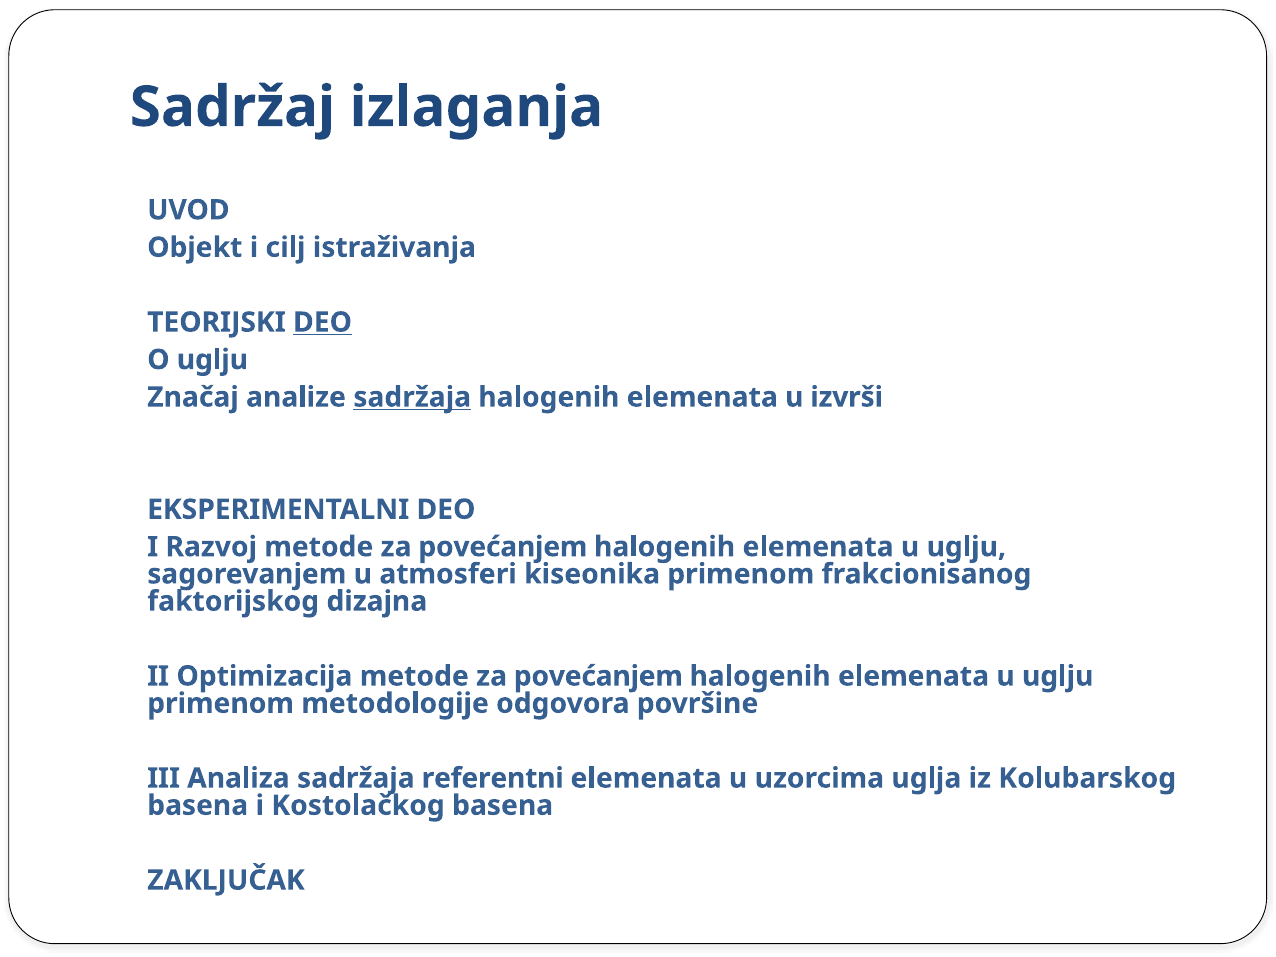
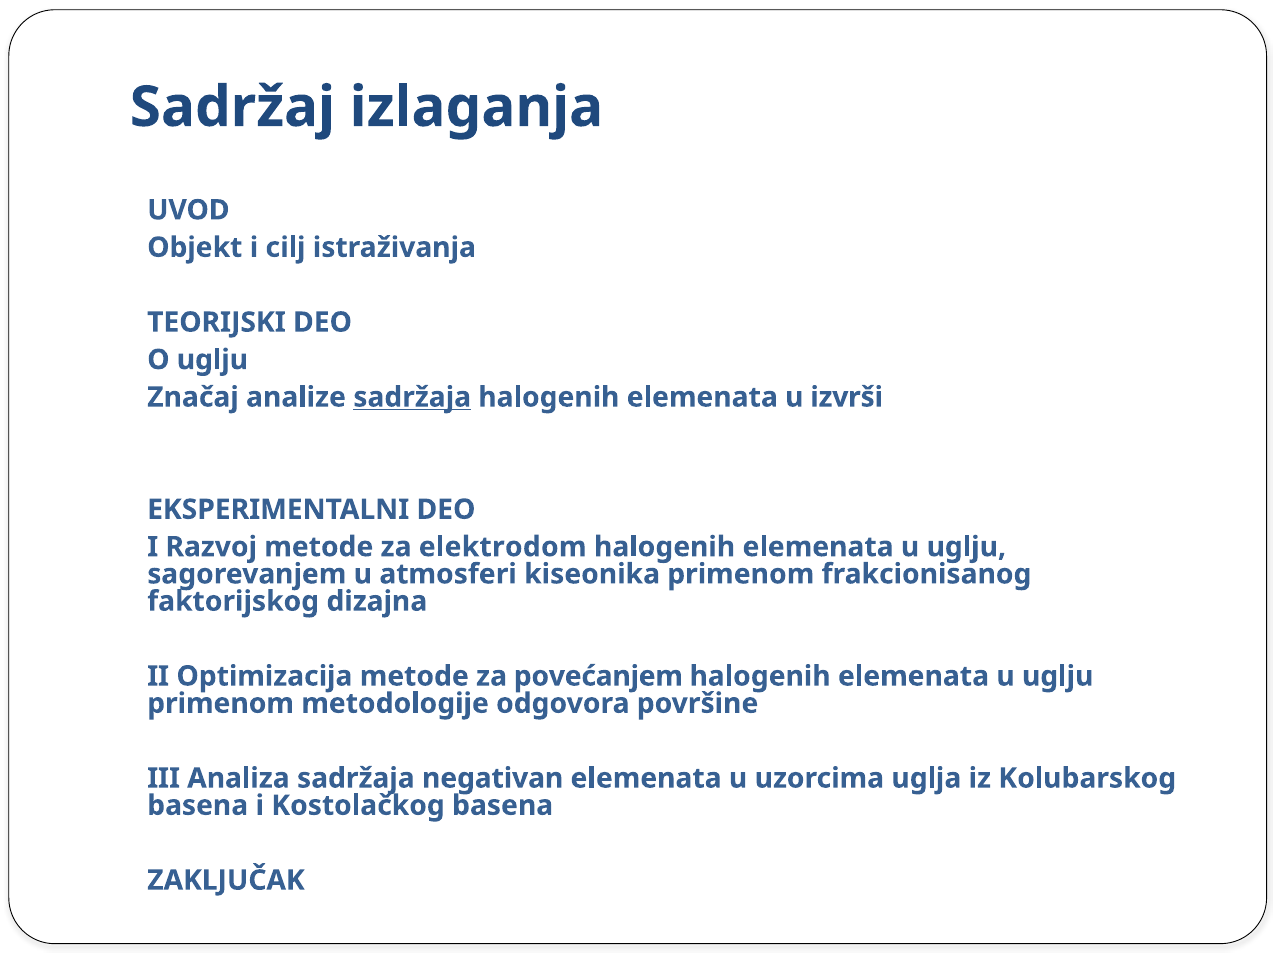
DEO at (323, 322) underline: present -> none
Razvoj metode za povećanjem: povećanjem -> elektrodom
referentni: referentni -> negativan
